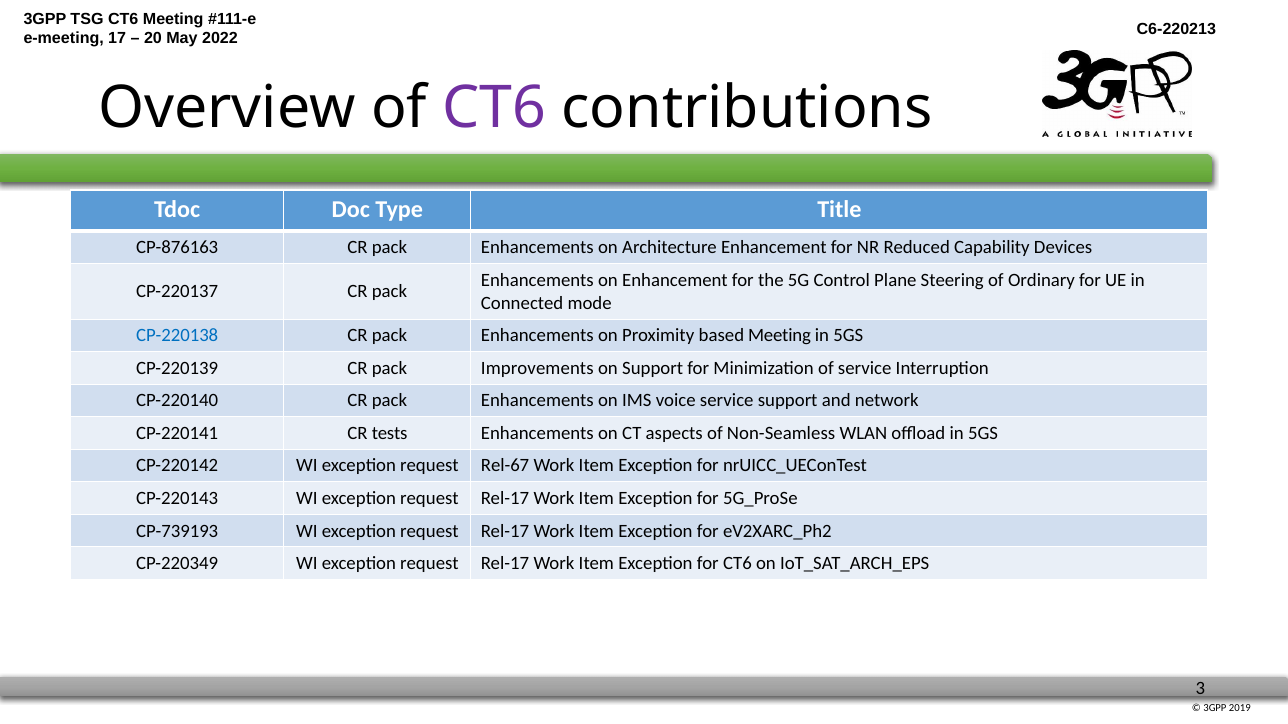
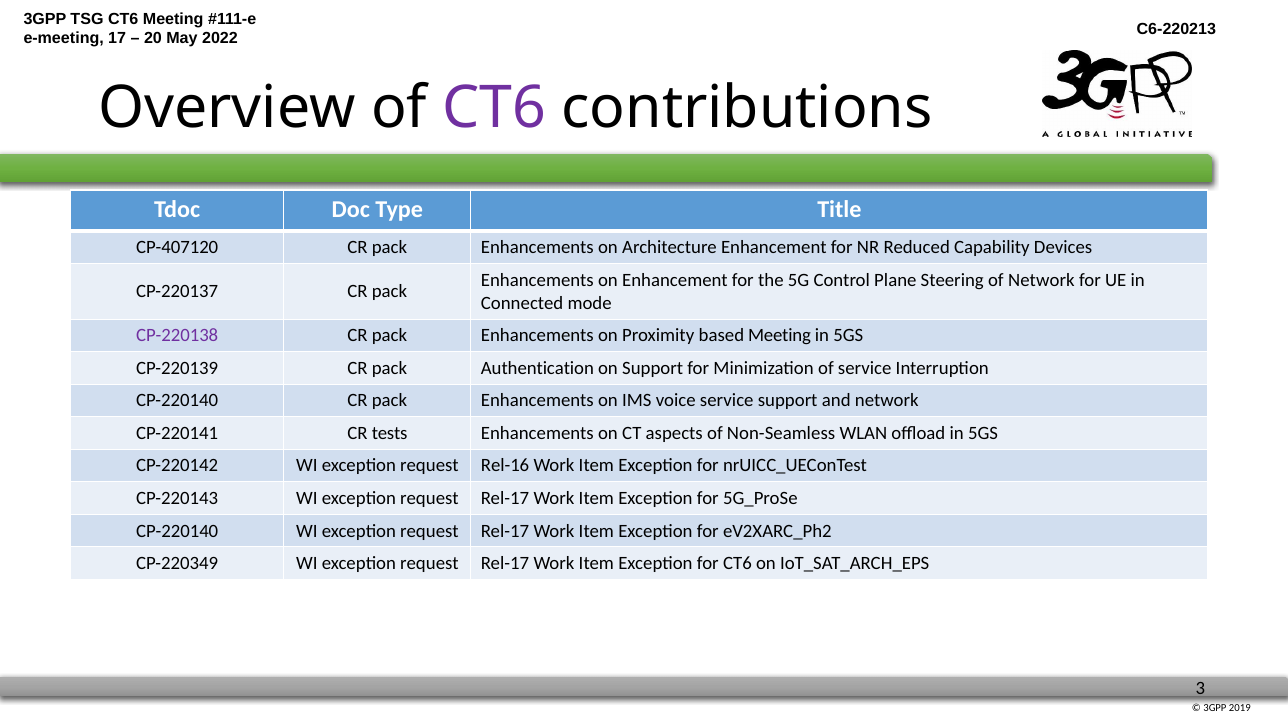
CP-876163: CP-876163 -> CP-407120
of Ordinary: Ordinary -> Network
CP-220138 colour: blue -> purple
Improvements: Improvements -> Authentication
Rel-67: Rel-67 -> Rel-16
CP-739193 at (177, 531): CP-739193 -> CP-220140
